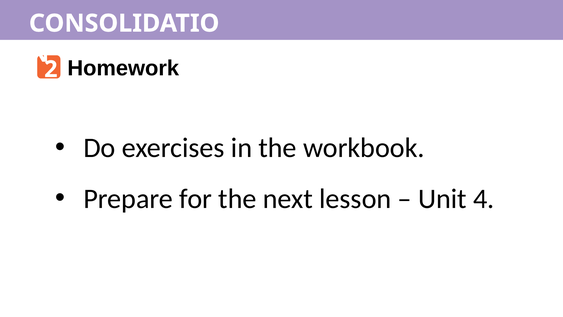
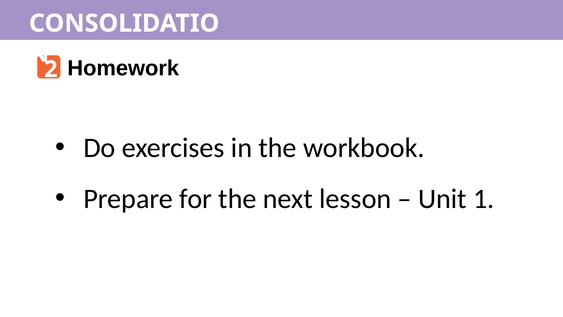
4: 4 -> 1
